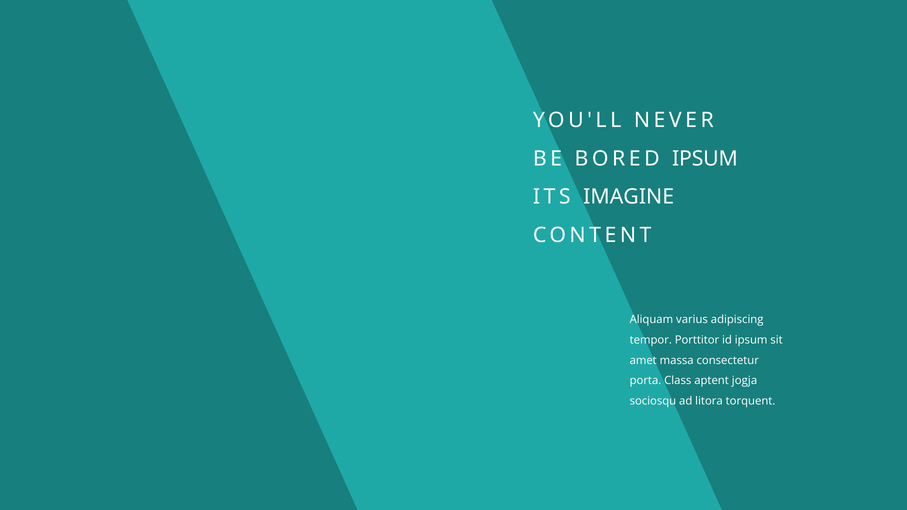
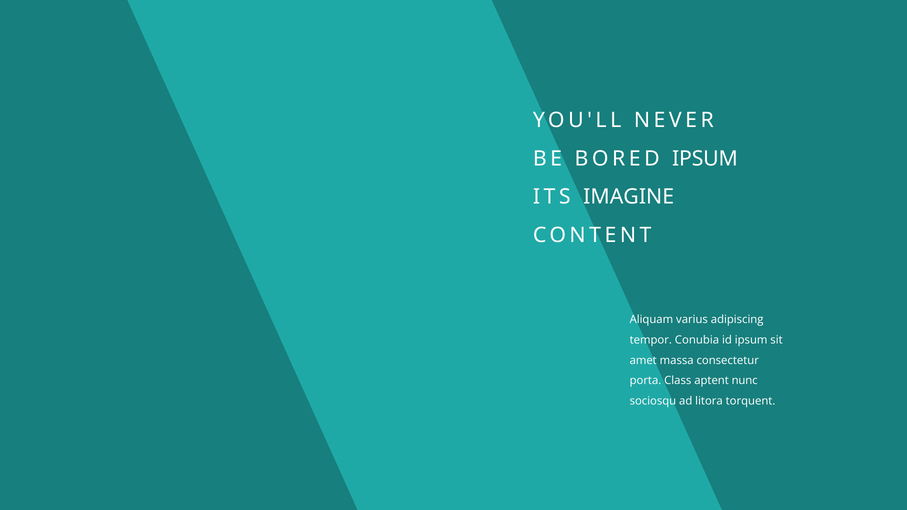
Porttitor: Porttitor -> Conubia
jogja: jogja -> nunc
